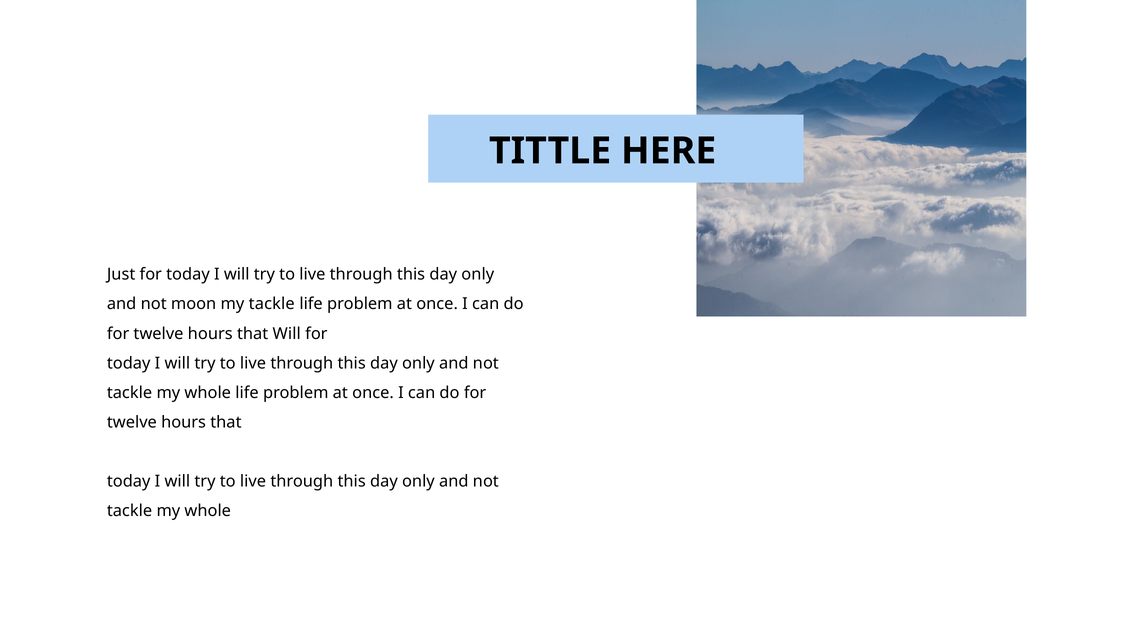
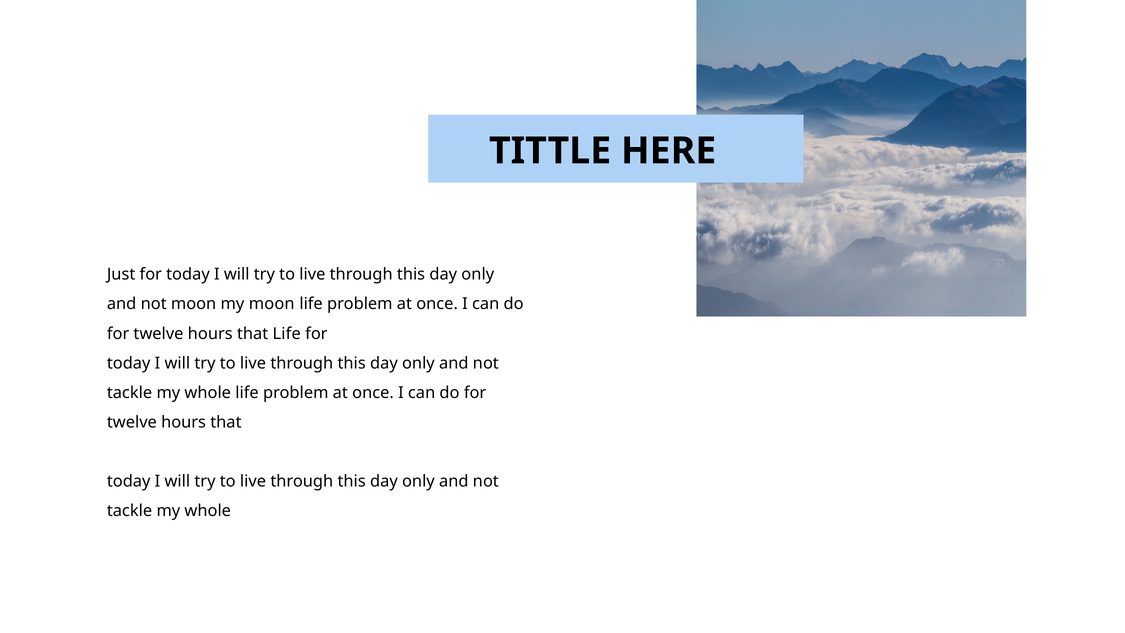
my tackle: tackle -> moon
that Will: Will -> Life
